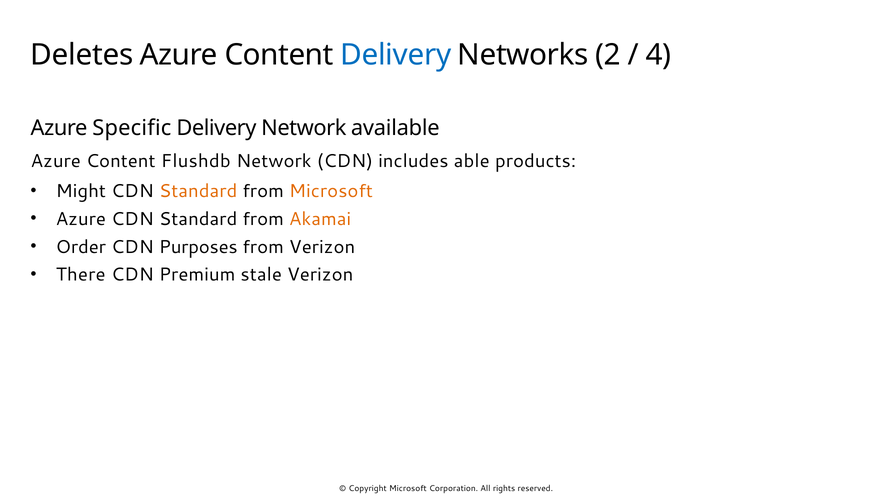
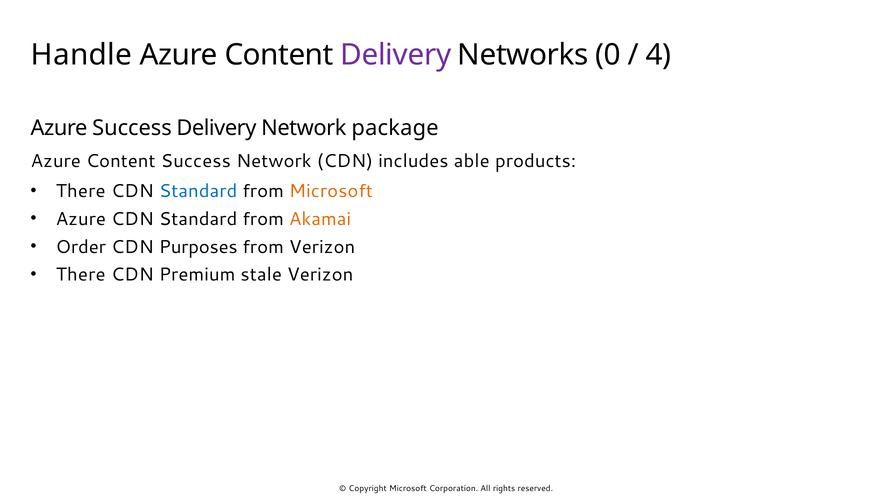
Deletes: Deletes -> Handle
Delivery at (396, 55) colour: blue -> purple
2: 2 -> 0
Azure Specific: Specific -> Success
available: available -> package
Content Flushdb: Flushdb -> Success
Might at (81, 191): Might -> There
Standard at (198, 191) colour: orange -> blue
